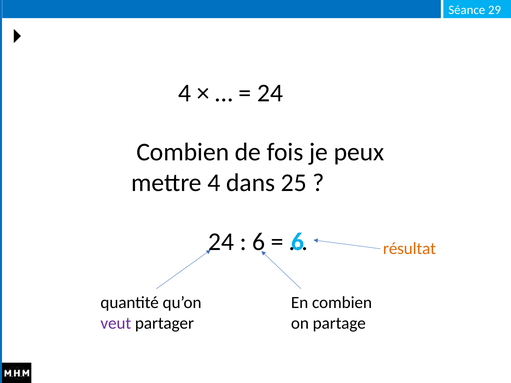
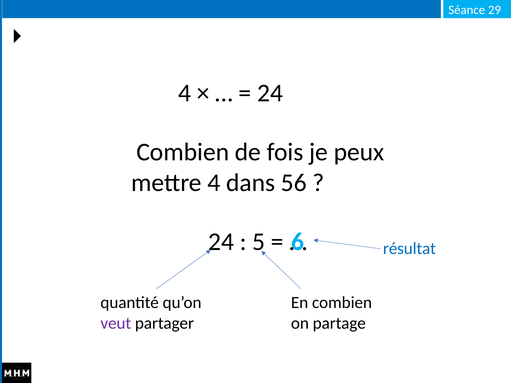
25: 25 -> 56
6 at (259, 242): 6 -> 5
résultat colour: orange -> blue
